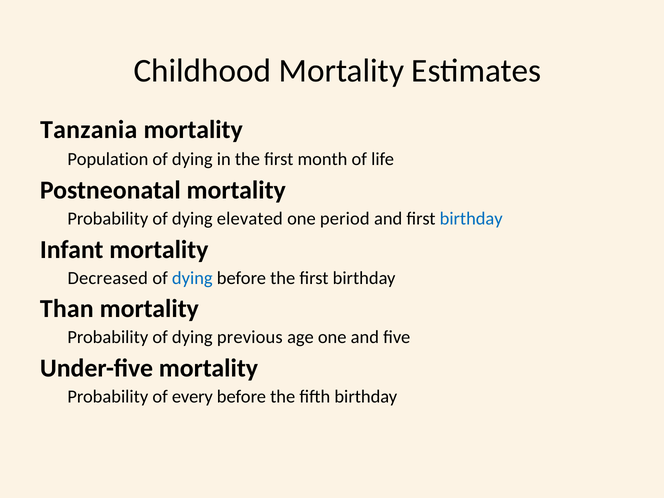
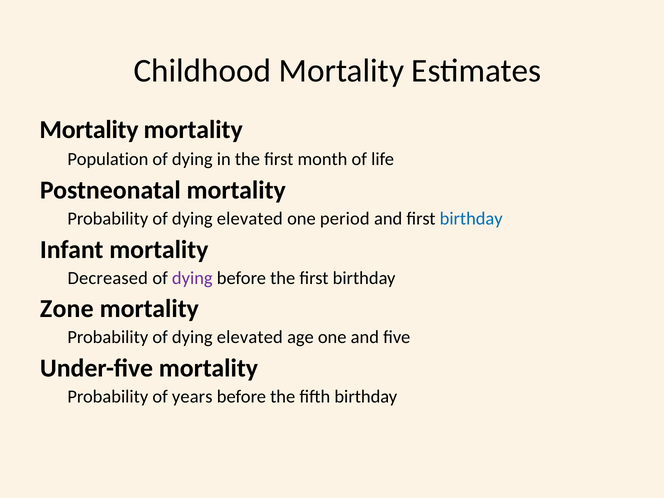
Tanzania at (89, 130): Tanzania -> Mortality
dying at (192, 278) colour: blue -> purple
Than: Than -> Zone
previous at (250, 337): previous -> elevated
every: every -> years
